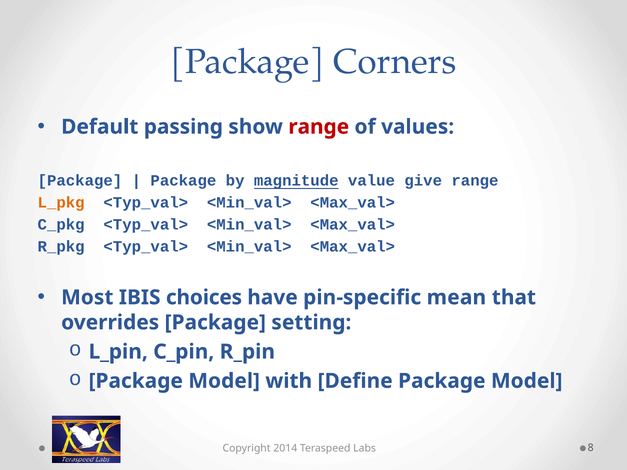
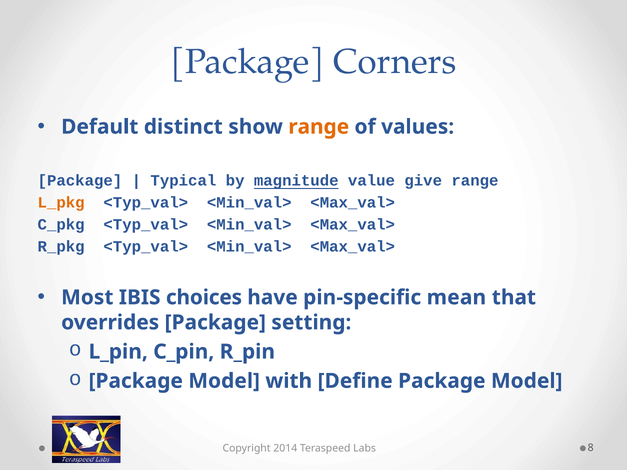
passing: passing -> distinct
range at (319, 127) colour: red -> orange
Package at (183, 181): Package -> Typical
